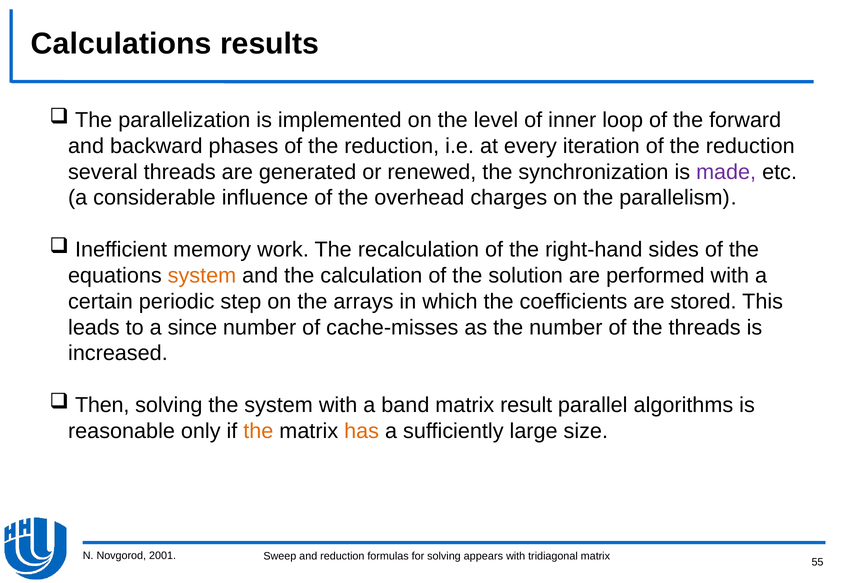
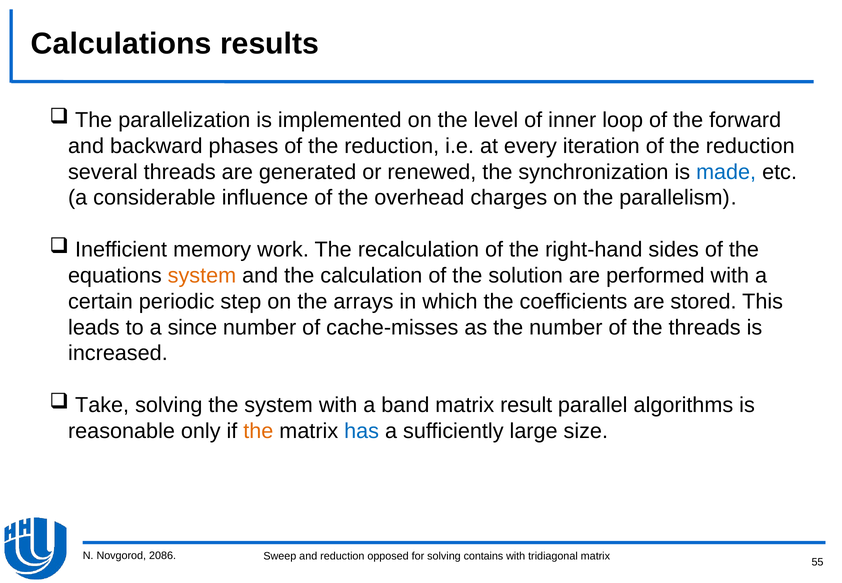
made colour: purple -> blue
Then: Then -> Take
has colour: orange -> blue
2001: 2001 -> 2086
formulas: formulas -> opposed
appears: appears -> contains
